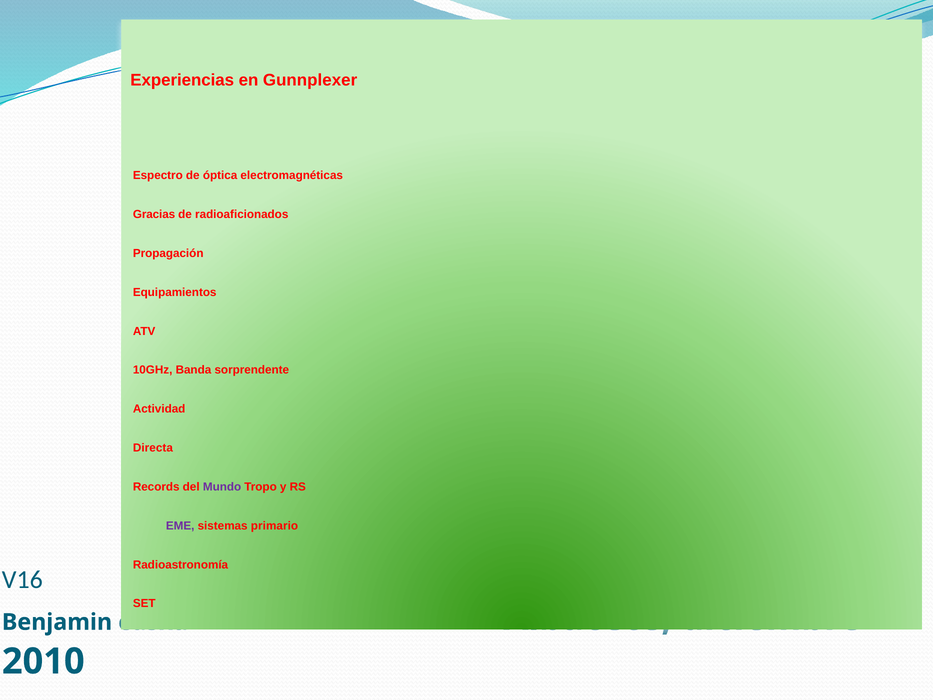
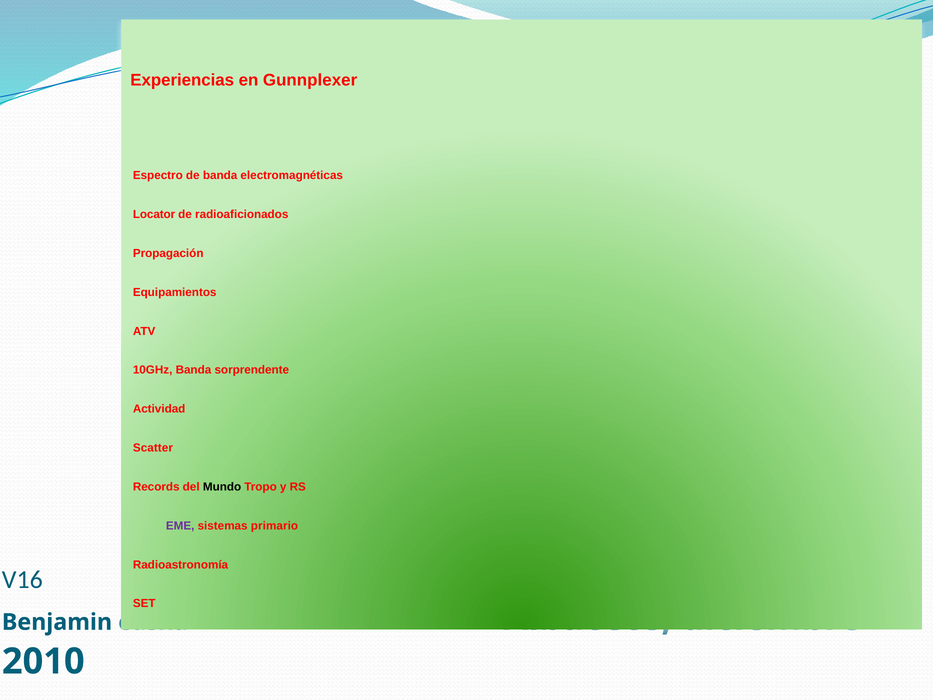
de óptica: óptica -> banda
Gracias: Gracias -> Locator
Directa: Directa -> Scatter
Mundo colour: purple -> black
